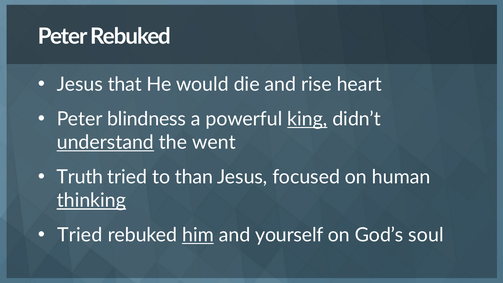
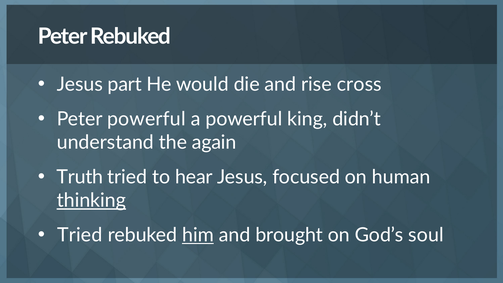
that: that -> part
heart: heart -> cross
Peter blindness: blindness -> powerful
king underline: present -> none
understand underline: present -> none
went: went -> again
than: than -> hear
yourself: yourself -> brought
